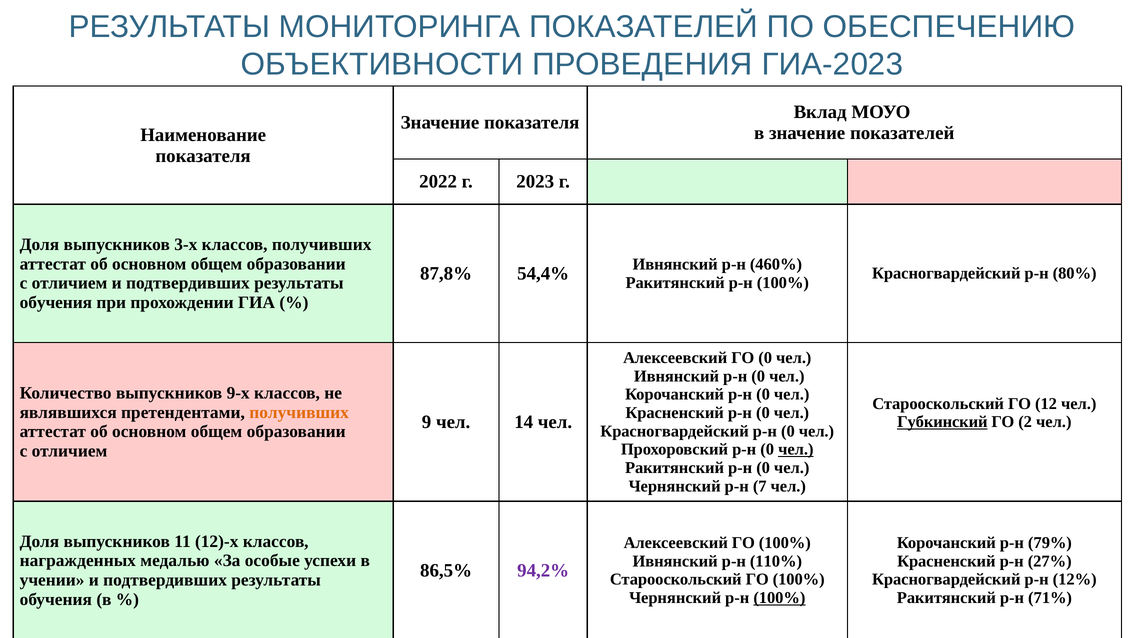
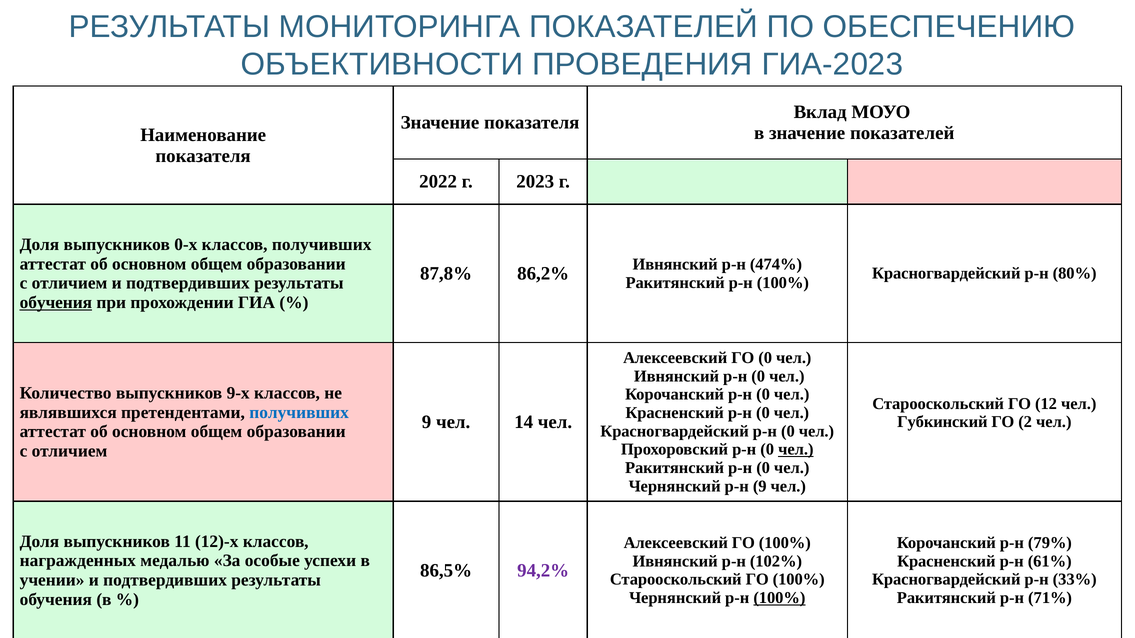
3-х: 3-х -> 0-х
54,4%: 54,4% -> 86,2%
460%: 460% -> 474%
обучения at (56, 303) underline: none -> present
получивших at (299, 413) colour: orange -> blue
Губкинский underline: present -> none
р-н 7: 7 -> 9
110%: 110% -> 102%
27%: 27% -> 61%
12%: 12% -> 33%
